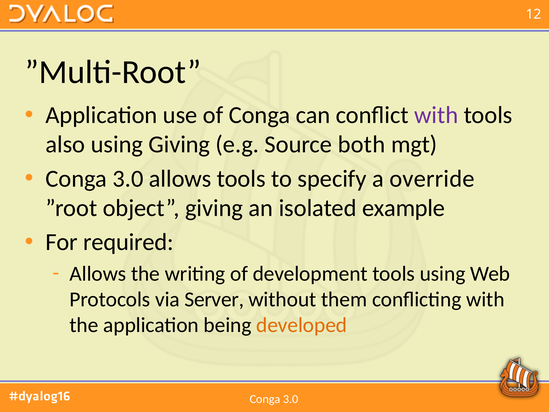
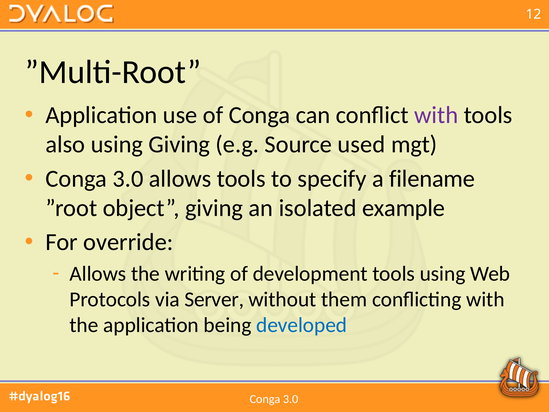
both: both -> used
override: override -> filename
required: required -> override
developed colour: orange -> blue
